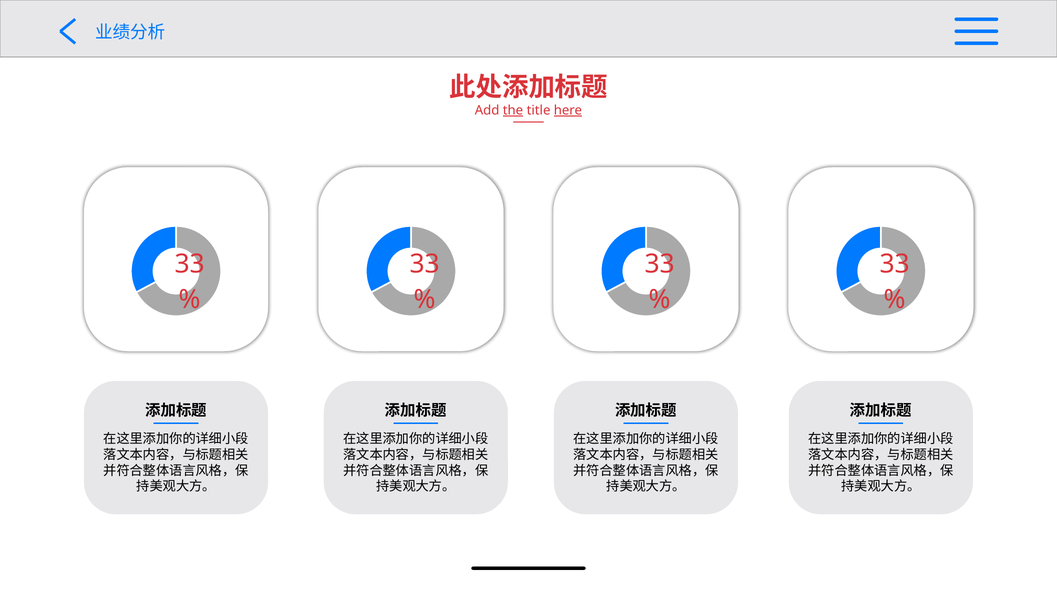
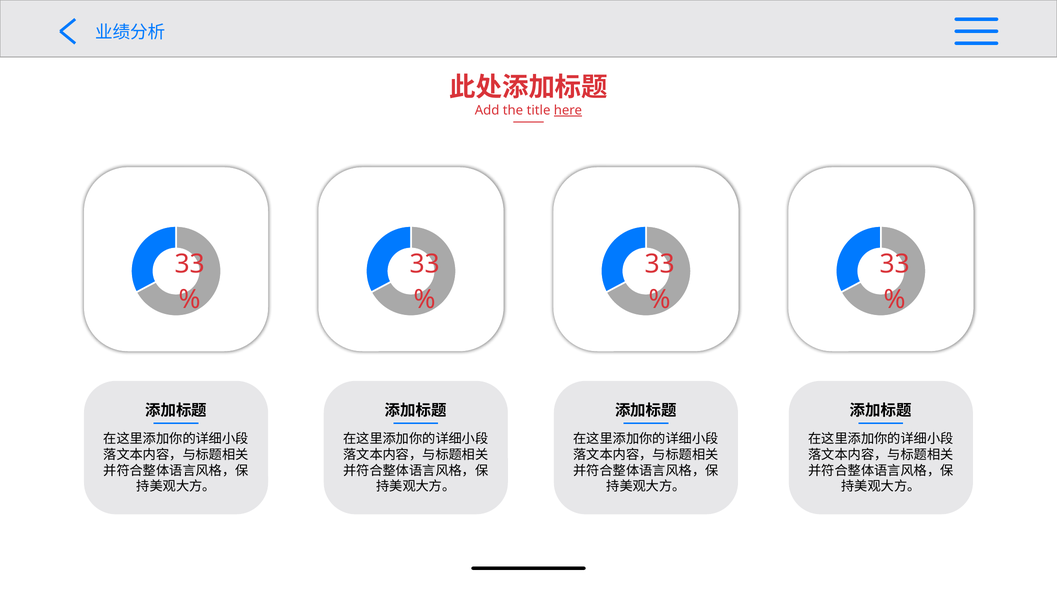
the underline: present -> none
